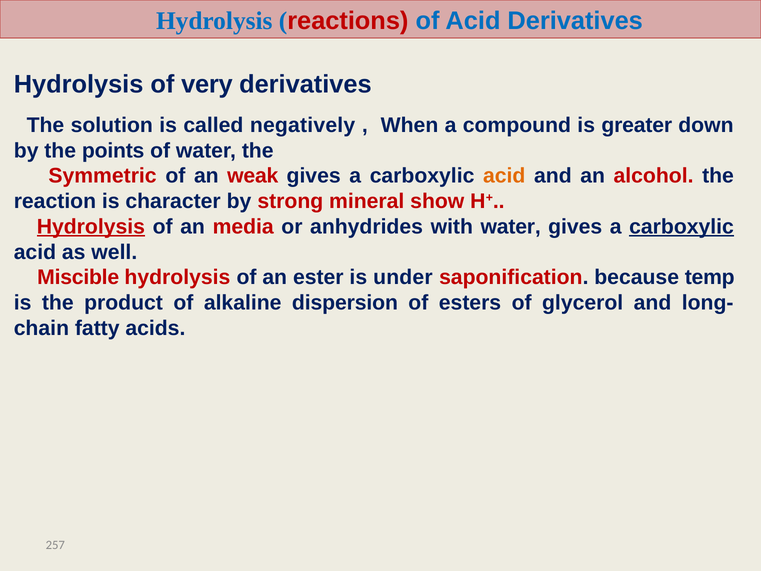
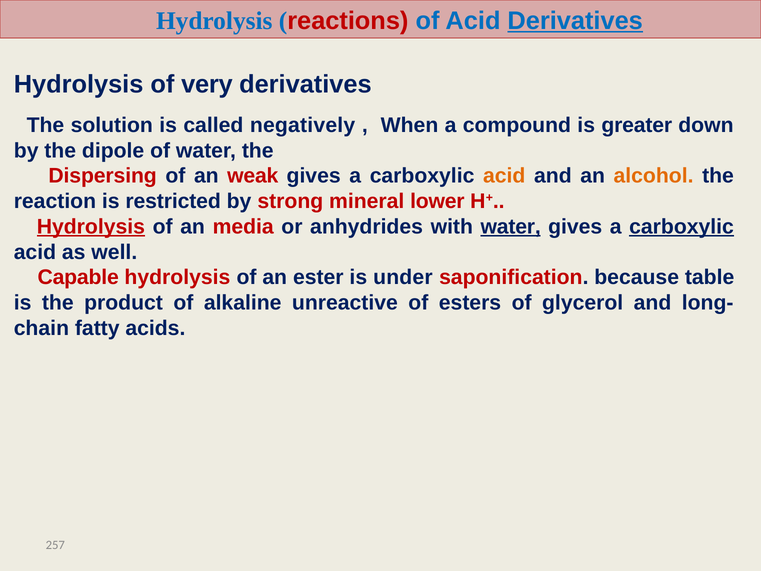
Derivatives at (575, 21) underline: none -> present
points: points -> dipole
Symmetric: Symmetric -> Dispersing
alcohol colour: red -> orange
character: character -> restricted
show: show -> lower
water at (511, 227) underline: none -> present
Miscible: Miscible -> Capable
temp: temp -> table
dispersion: dispersion -> unreactive
